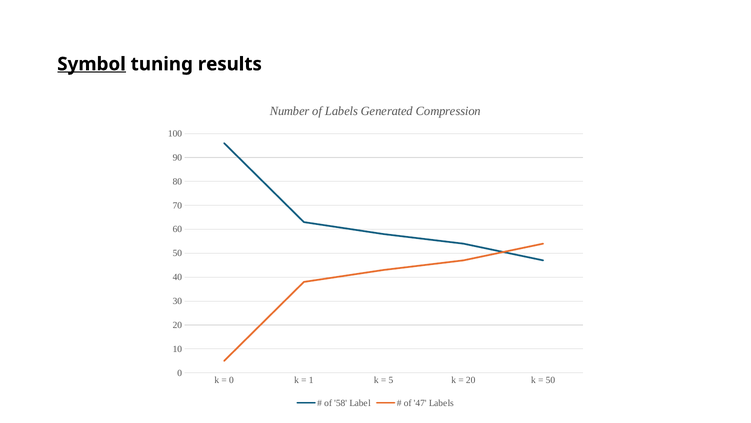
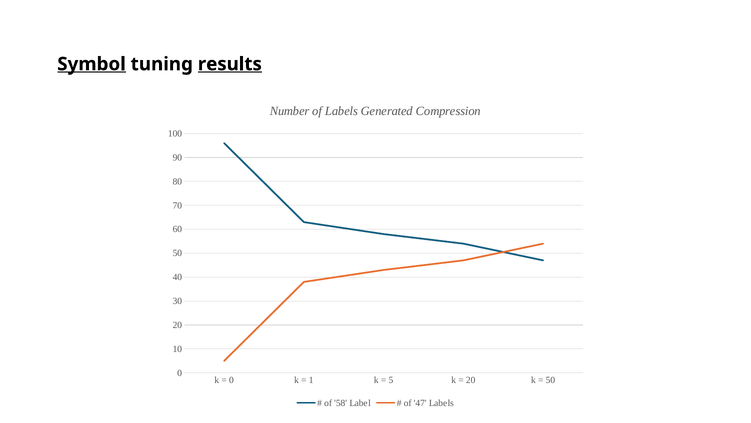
results underline: none -> present
